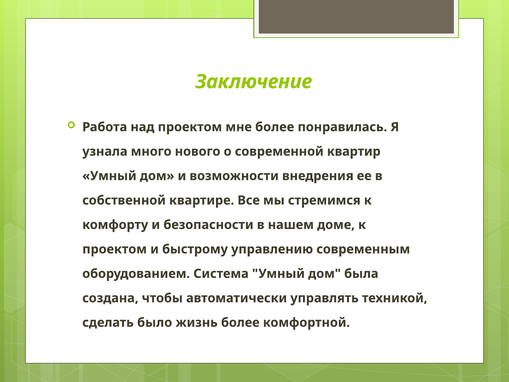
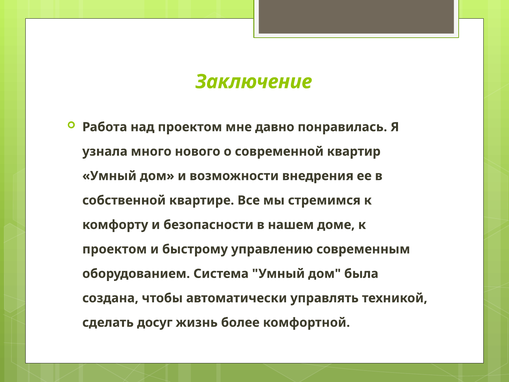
мне более: более -> давно
было: было -> досуг
